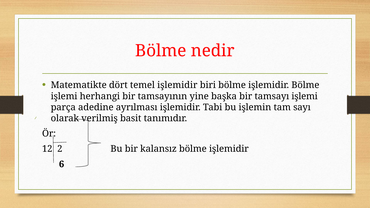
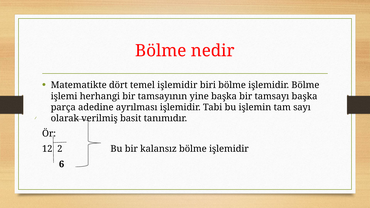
tamsayı işlemi: işlemi -> başka
